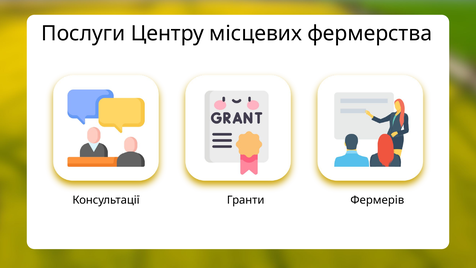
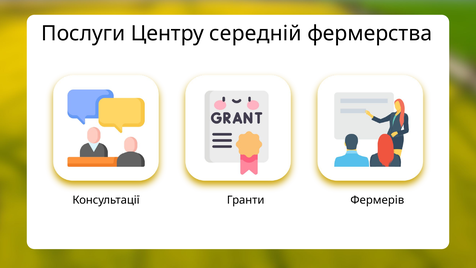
місцевих: місцевих -> середній
